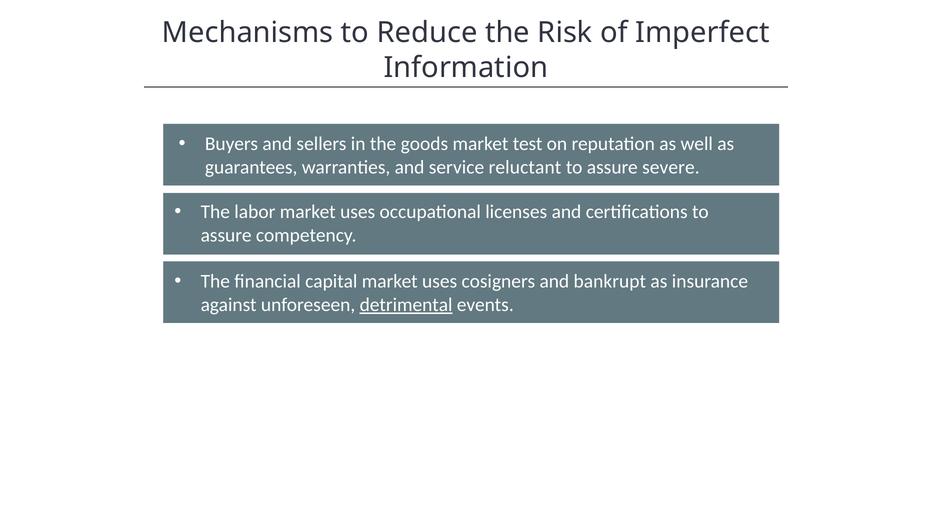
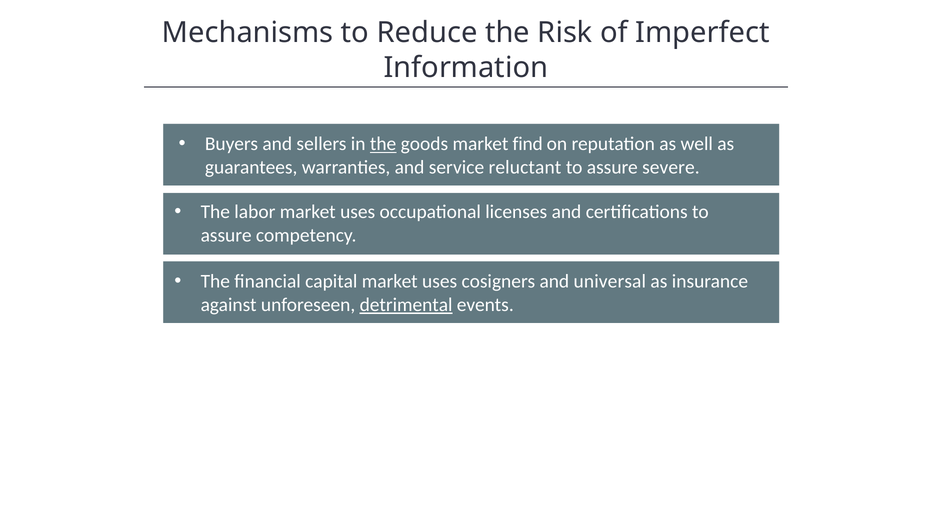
the at (383, 144) underline: none -> present
test: test -> find
bankrupt: bankrupt -> universal
